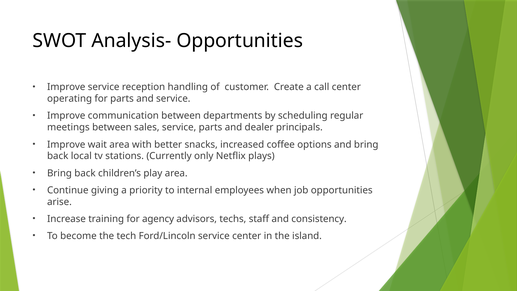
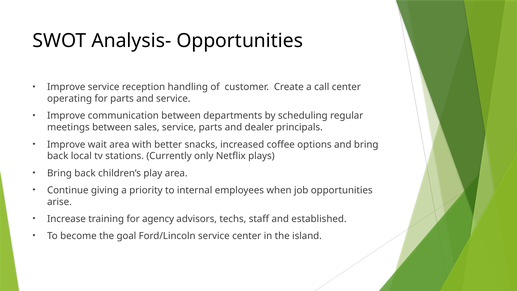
consistency: consistency -> established
tech: tech -> goal
